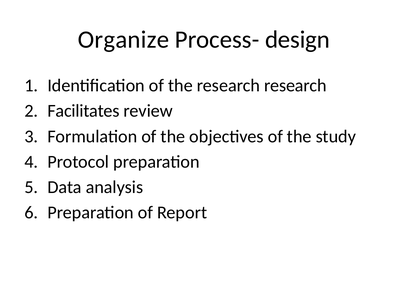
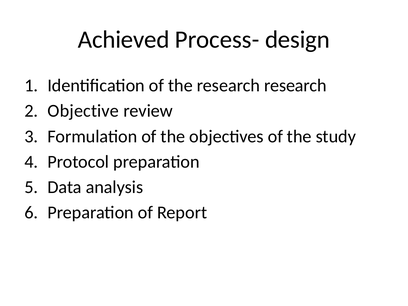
Organize: Organize -> Achieved
Facilitates: Facilitates -> Objective
